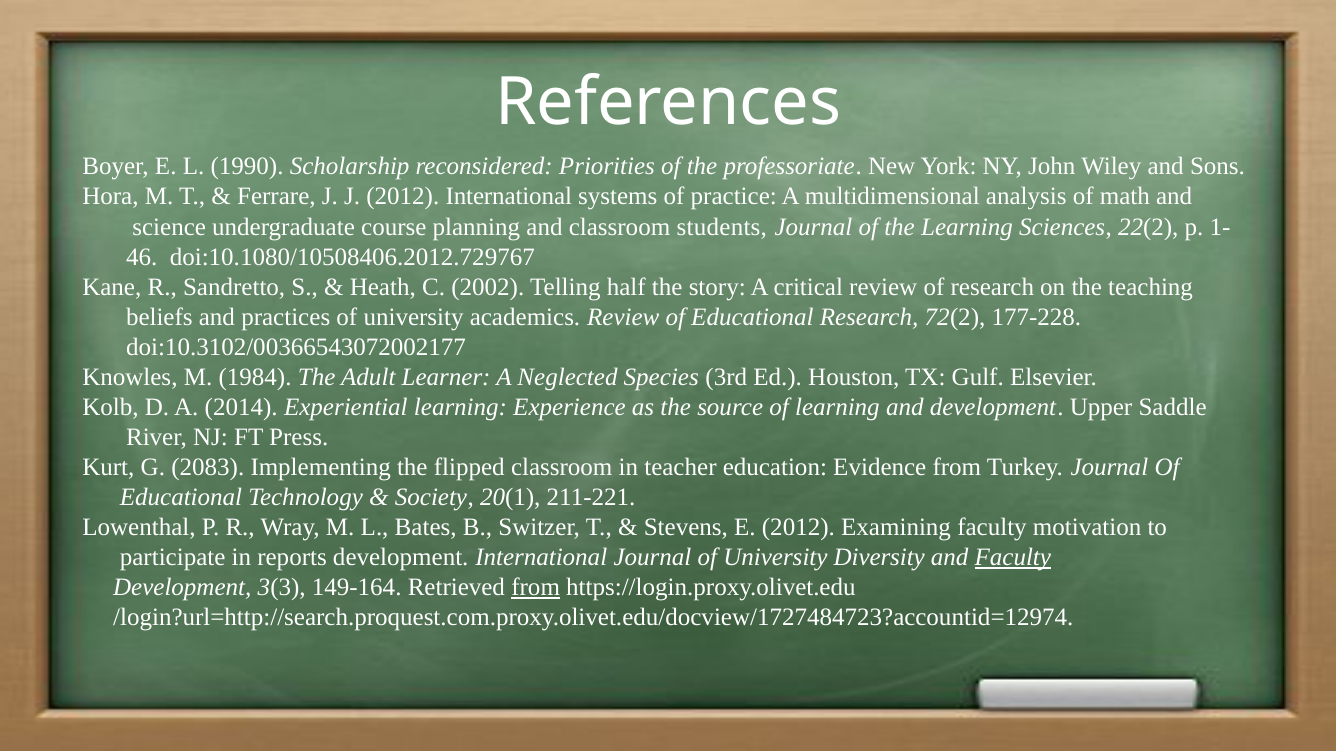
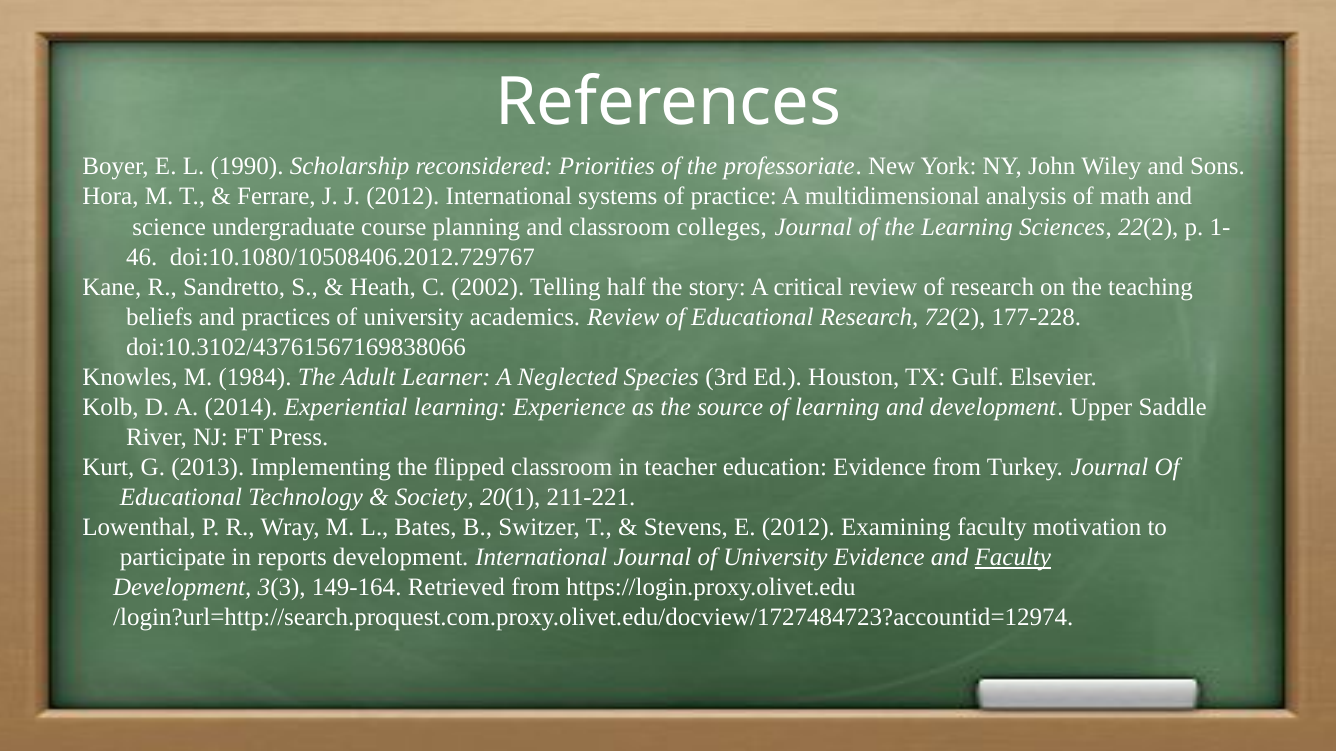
students: students -> colleges
doi:10.3102/00366543072002177: doi:10.3102/00366543072002177 -> doi:10.3102/43761567169838066
2083: 2083 -> 2013
University Diversity: Diversity -> Evidence
from at (536, 588) underline: present -> none
